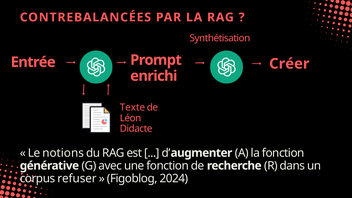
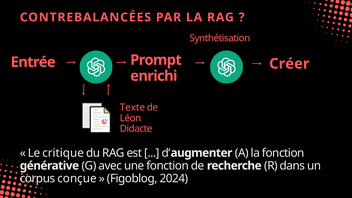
notions: notions -> critique
refuser: refuser -> conçue
